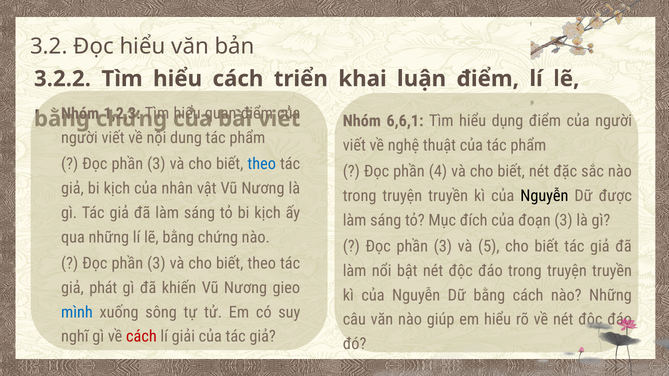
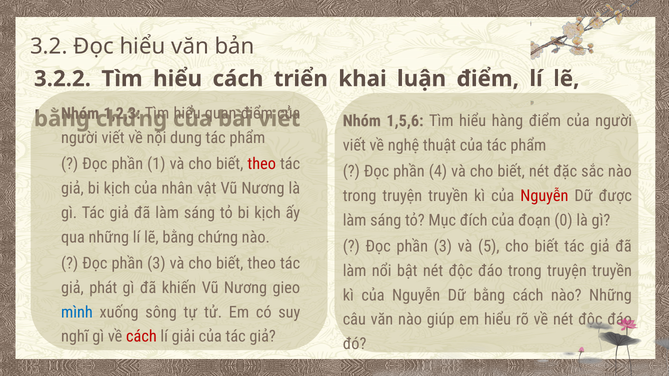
6,6,1: 6,6,1 -> 1,5,6
dụng: dụng -> hàng
3 at (156, 164): 3 -> 1
theo at (262, 164) colour: blue -> red
Nguyễn at (544, 196) colour: black -> red
đoạn 3: 3 -> 0
